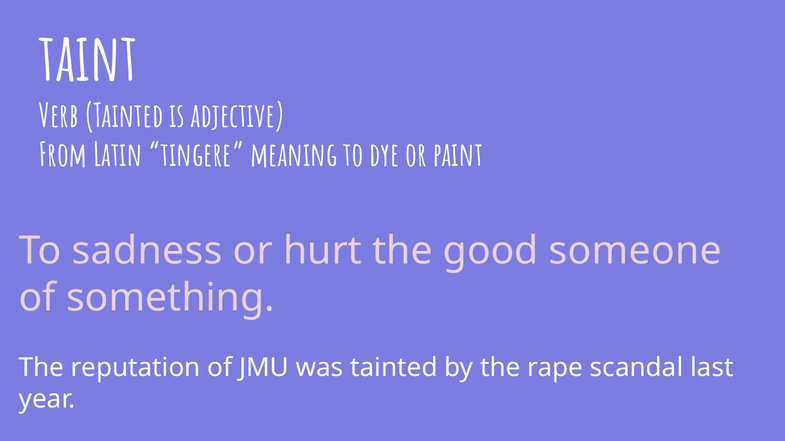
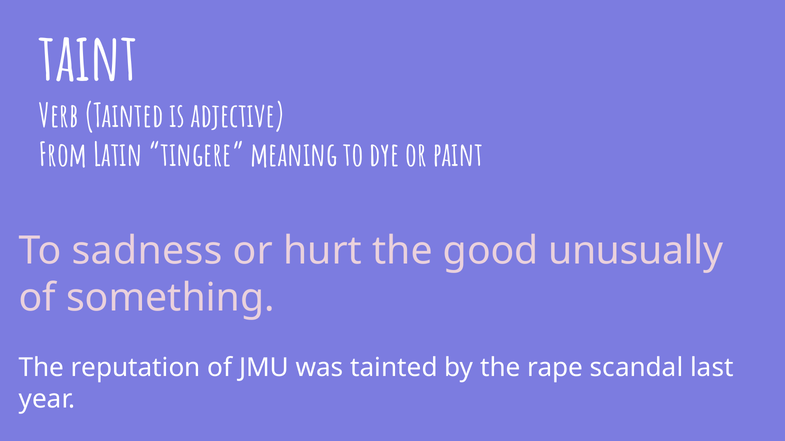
someone: someone -> unusually
